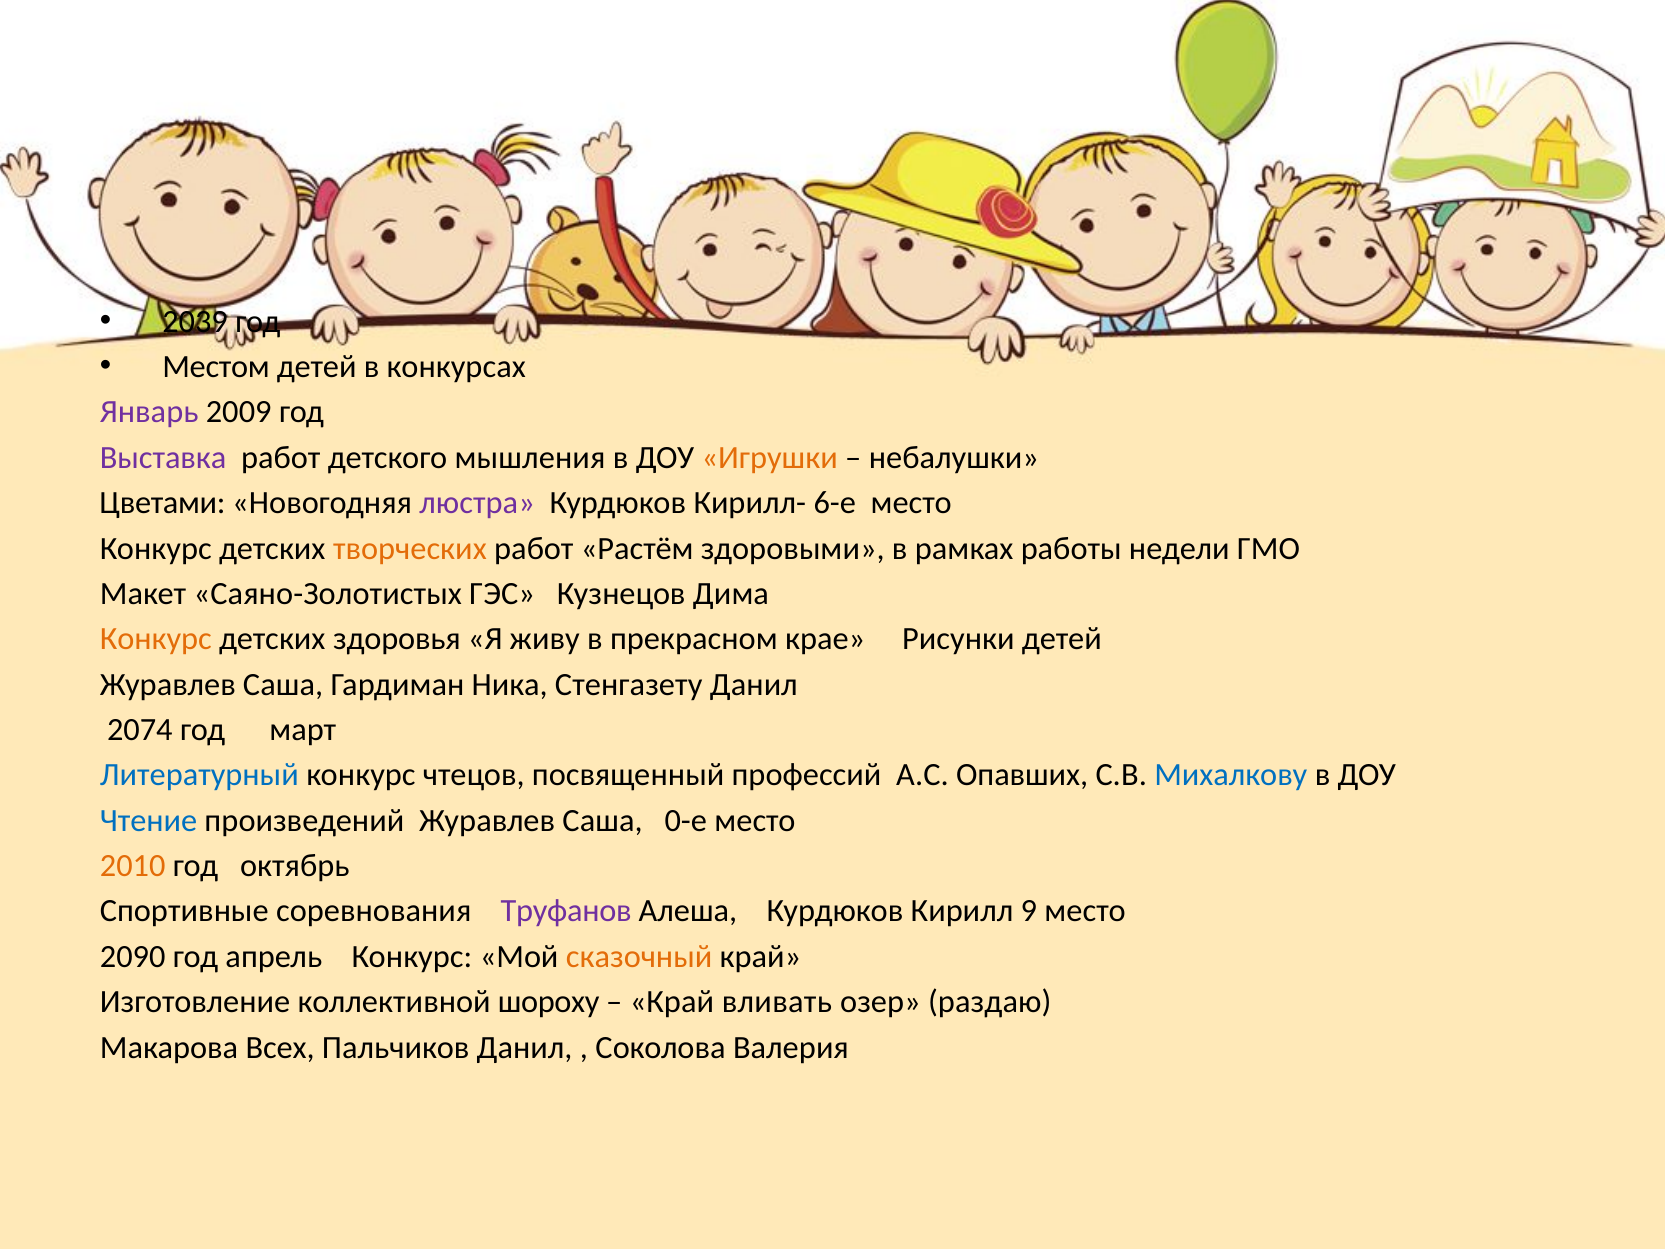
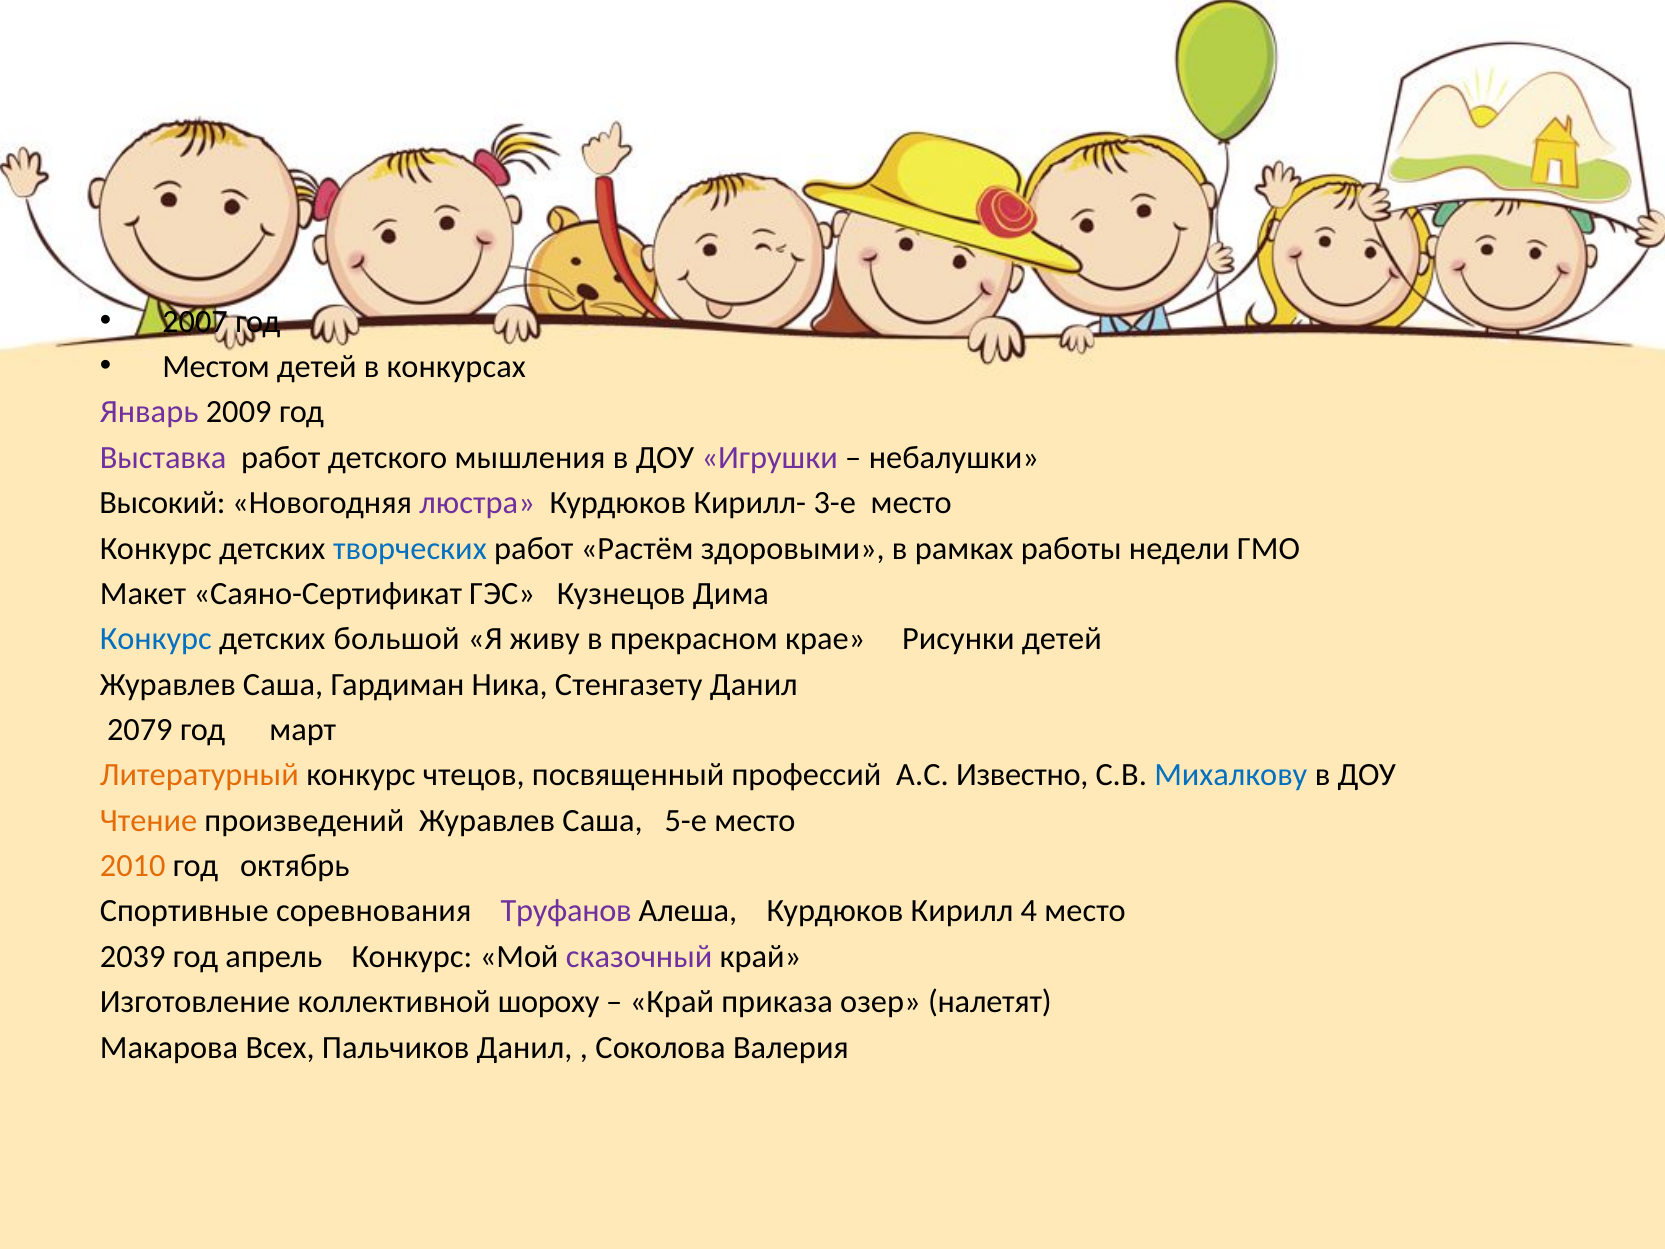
2039: 2039 -> 2007
Игрушки colour: orange -> purple
Цветами: Цветами -> Высокий
6-е: 6-е -> 3-е
творческих colour: orange -> blue
Саяно-Золотистых: Саяно-Золотистых -> Саяно-Сертификат
Конкурс at (156, 639) colour: orange -> blue
здоровья: здоровья -> большой
2074: 2074 -> 2079
Литературный colour: blue -> orange
Опавших: Опавших -> Известно
Чтение colour: blue -> orange
0-е: 0-е -> 5-е
9: 9 -> 4
2090: 2090 -> 2039
сказочный colour: orange -> purple
вливать: вливать -> приказа
раздаю: раздаю -> налетят
